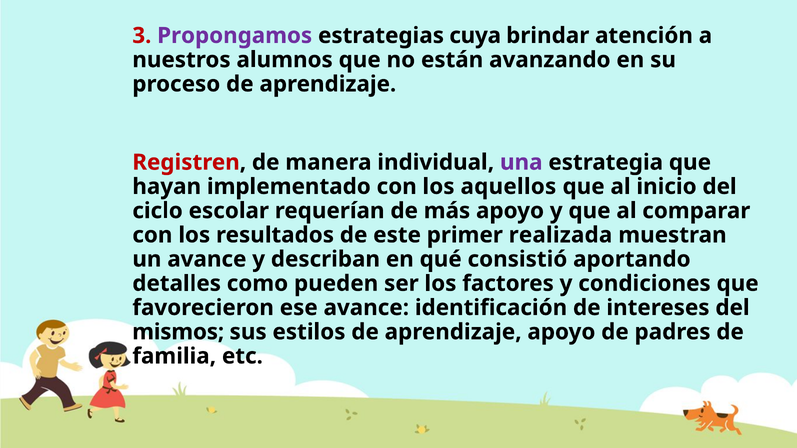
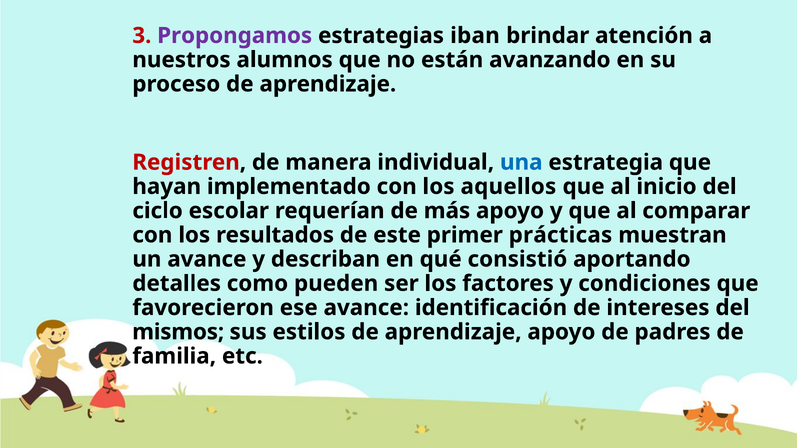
cuya: cuya -> iban
una colour: purple -> blue
realizada: realizada -> prácticas
